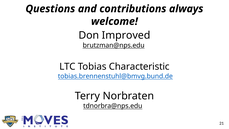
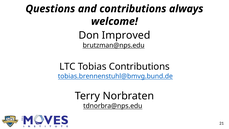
Tobias Characteristic: Characteristic -> Contributions
